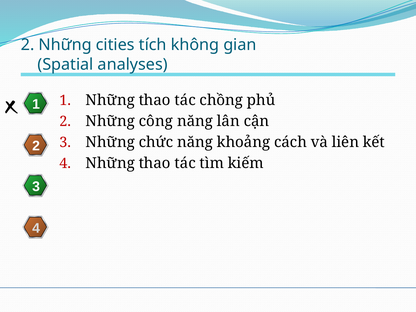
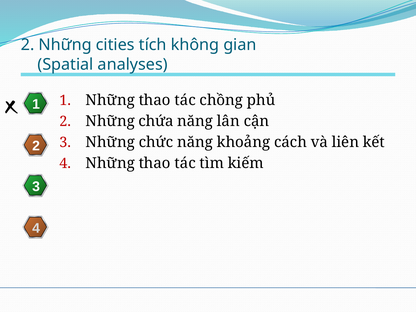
công: công -> chứa
